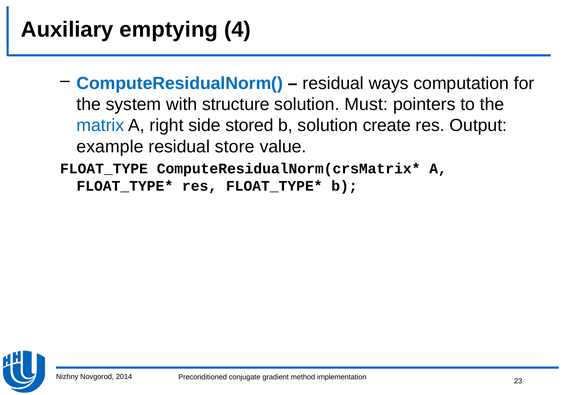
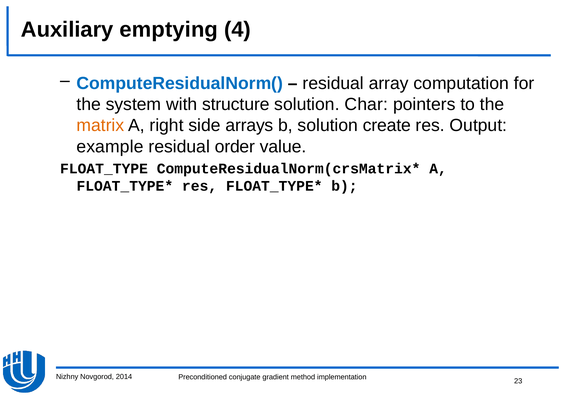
ways: ways -> array
Must: Must -> Char
matrix colour: blue -> orange
stored: stored -> arrays
store: store -> order
